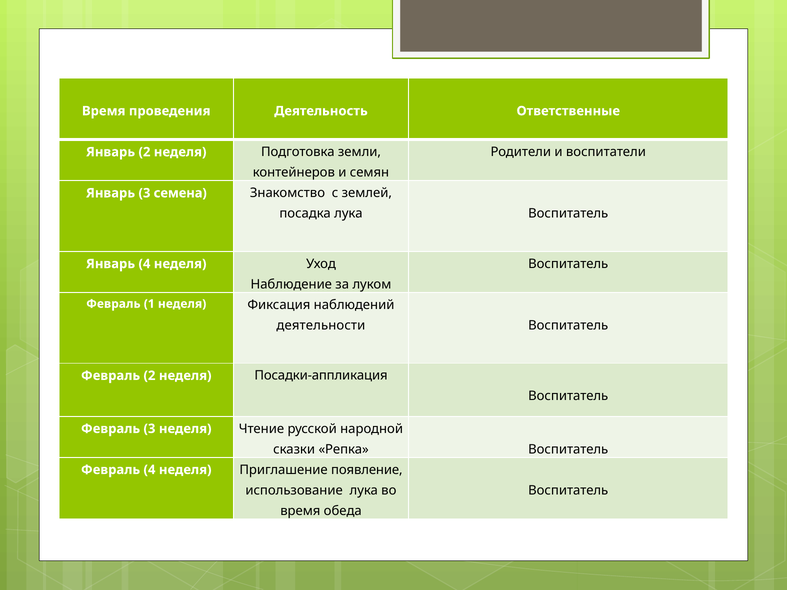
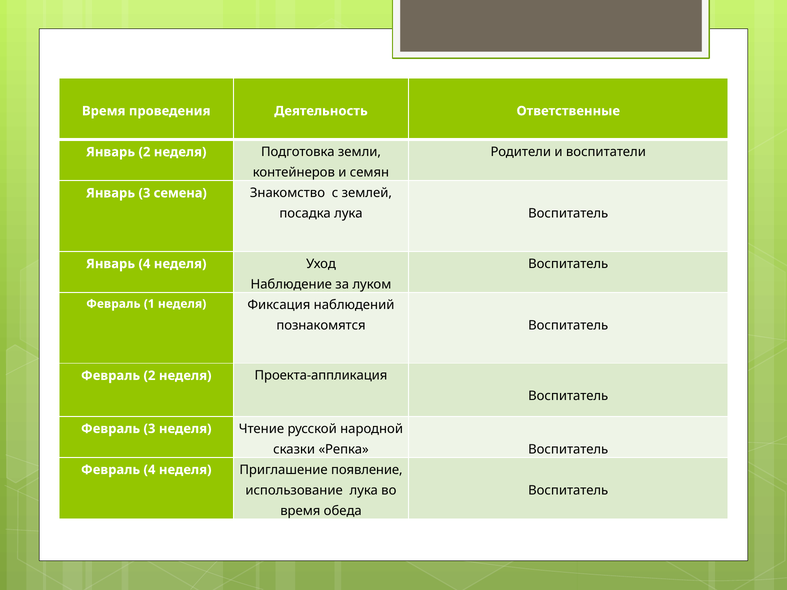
деятельности: деятельности -> познакомятся
Посадки-аппликация: Посадки-аппликация -> Проекта-аппликация
